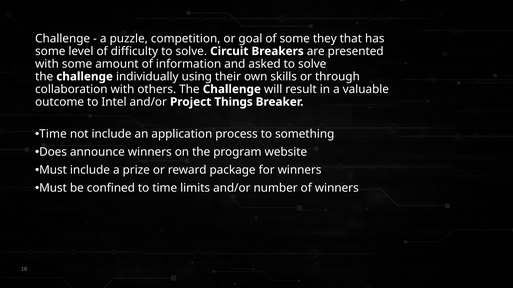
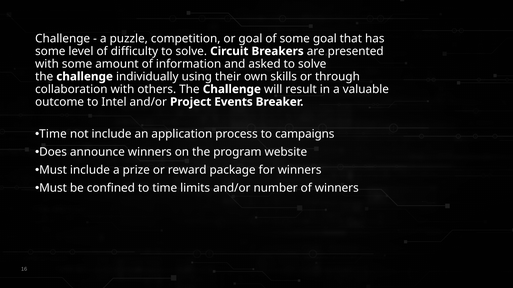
some they: they -> goal
Things: Things -> Events
something: something -> campaigns
